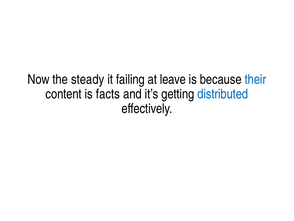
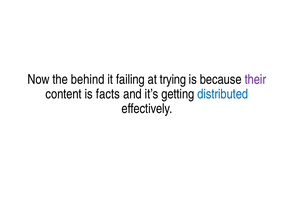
steady: steady -> behind
leave: leave -> trying
their colour: blue -> purple
